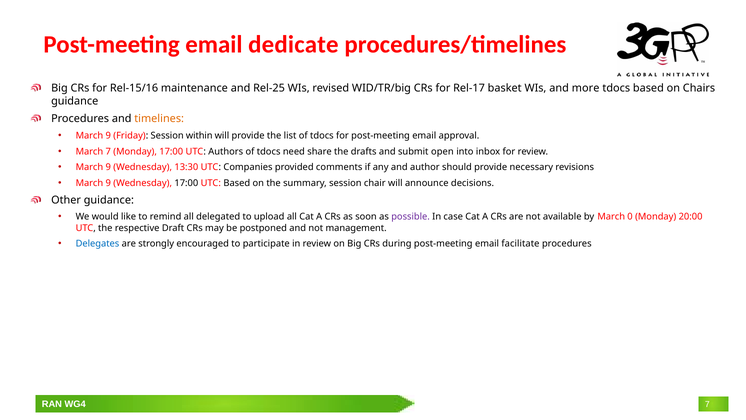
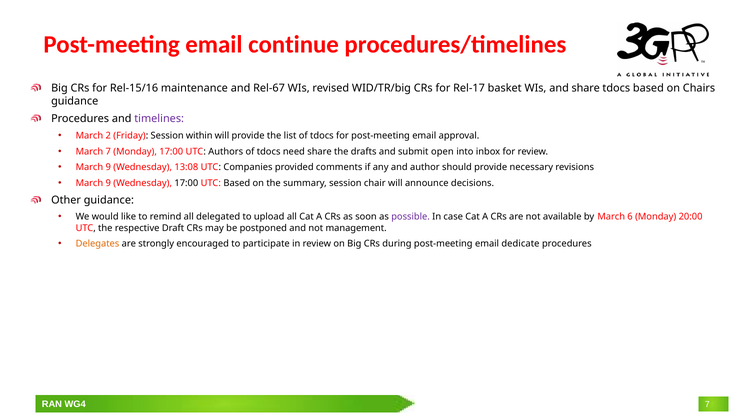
dedicate: dedicate -> continue
Rel-25: Rel-25 -> Rel-67
and more: more -> share
timelines colour: orange -> purple
9 at (108, 135): 9 -> 2
13:30: 13:30 -> 13:08
0: 0 -> 6
Delegates colour: blue -> orange
facilitate: facilitate -> dedicate
